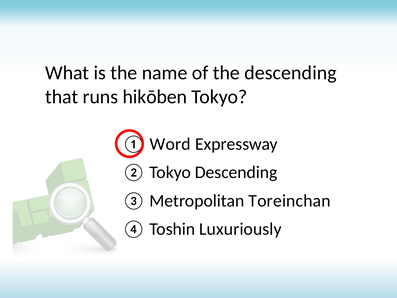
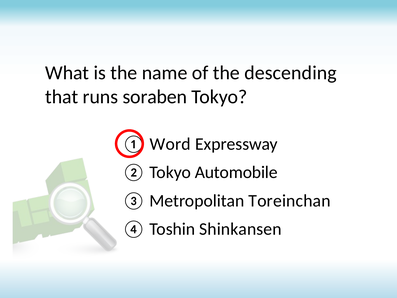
hikōben: hikōben -> soraben
Tokyo Descending: Descending -> Automobile
Luxuriously: Luxuriously -> Shinkansen
